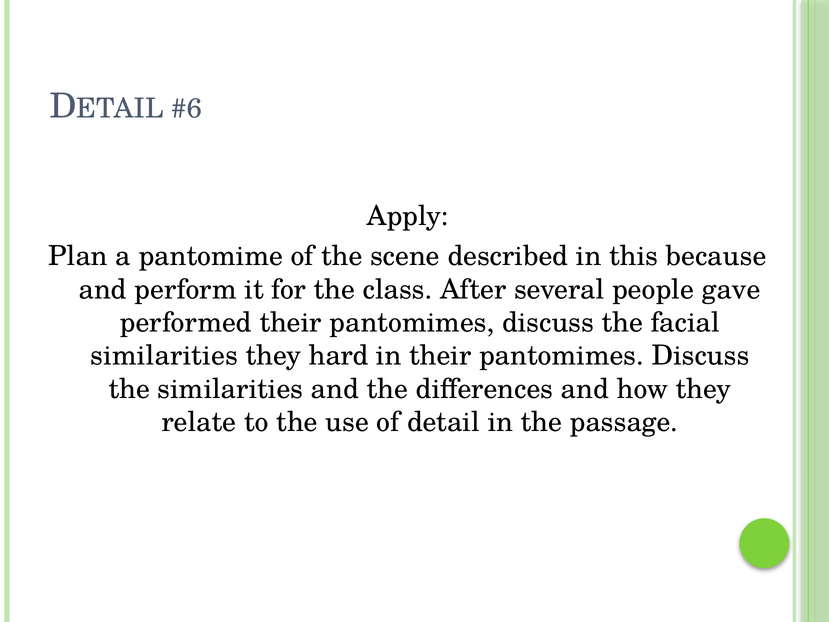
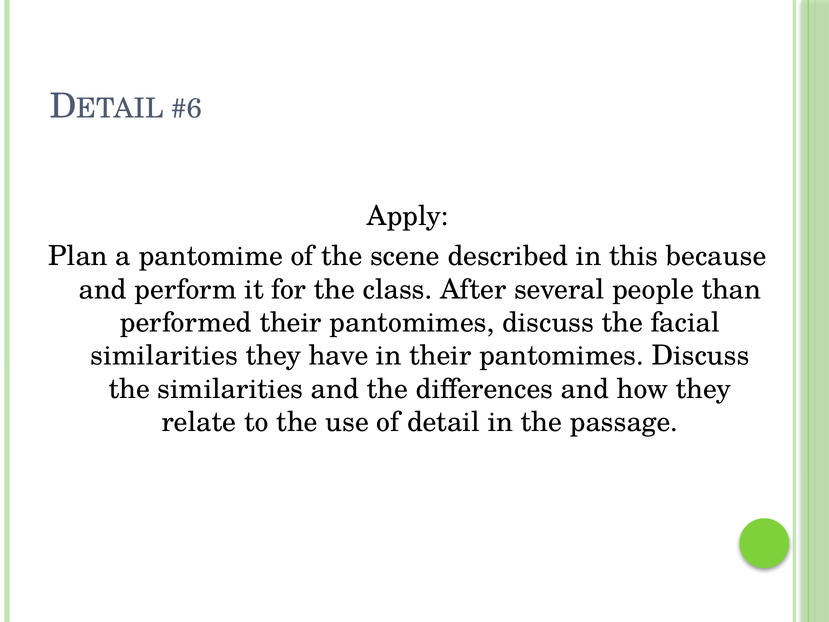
gave: gave -> than
hard: hard -> have
